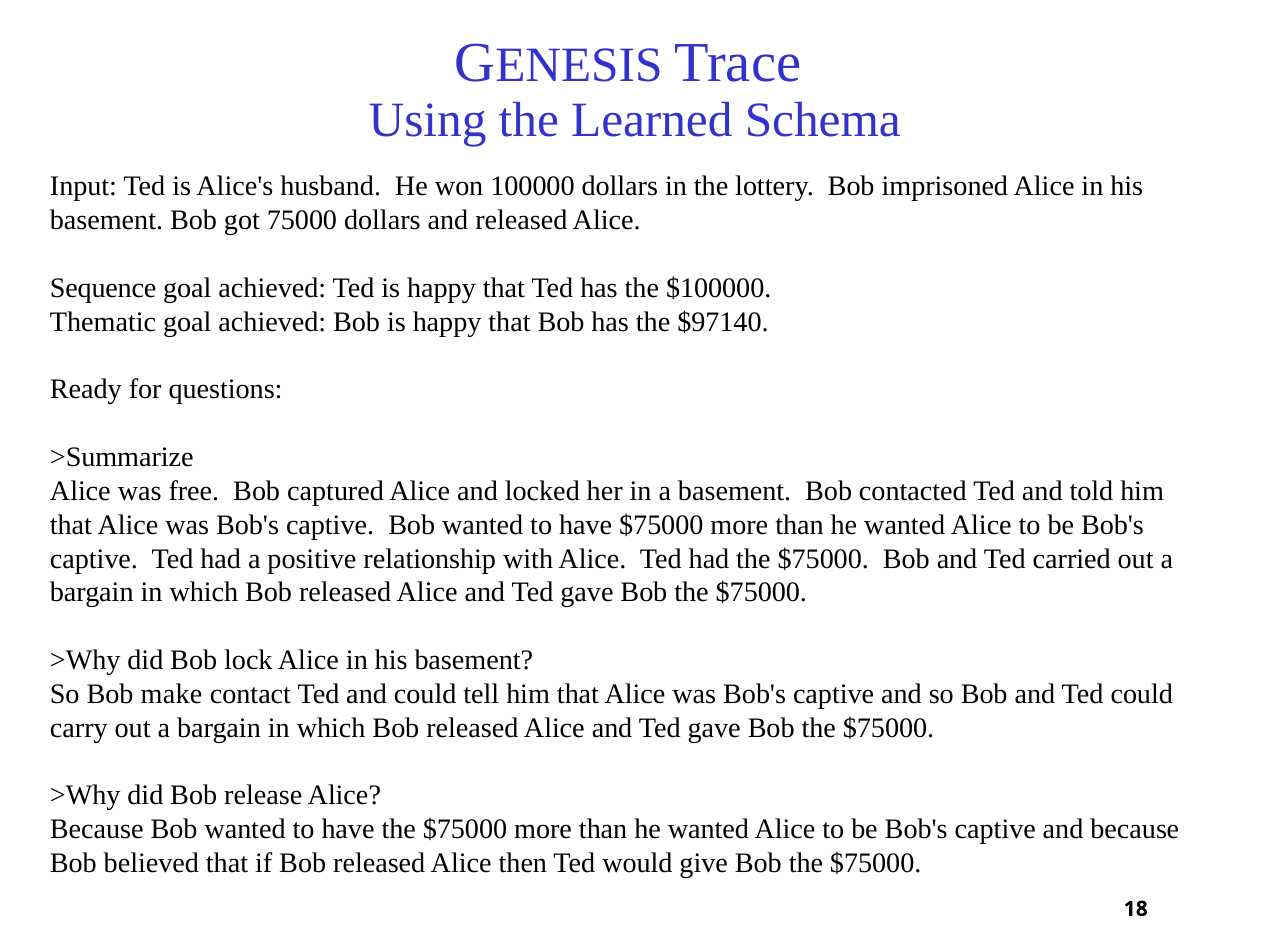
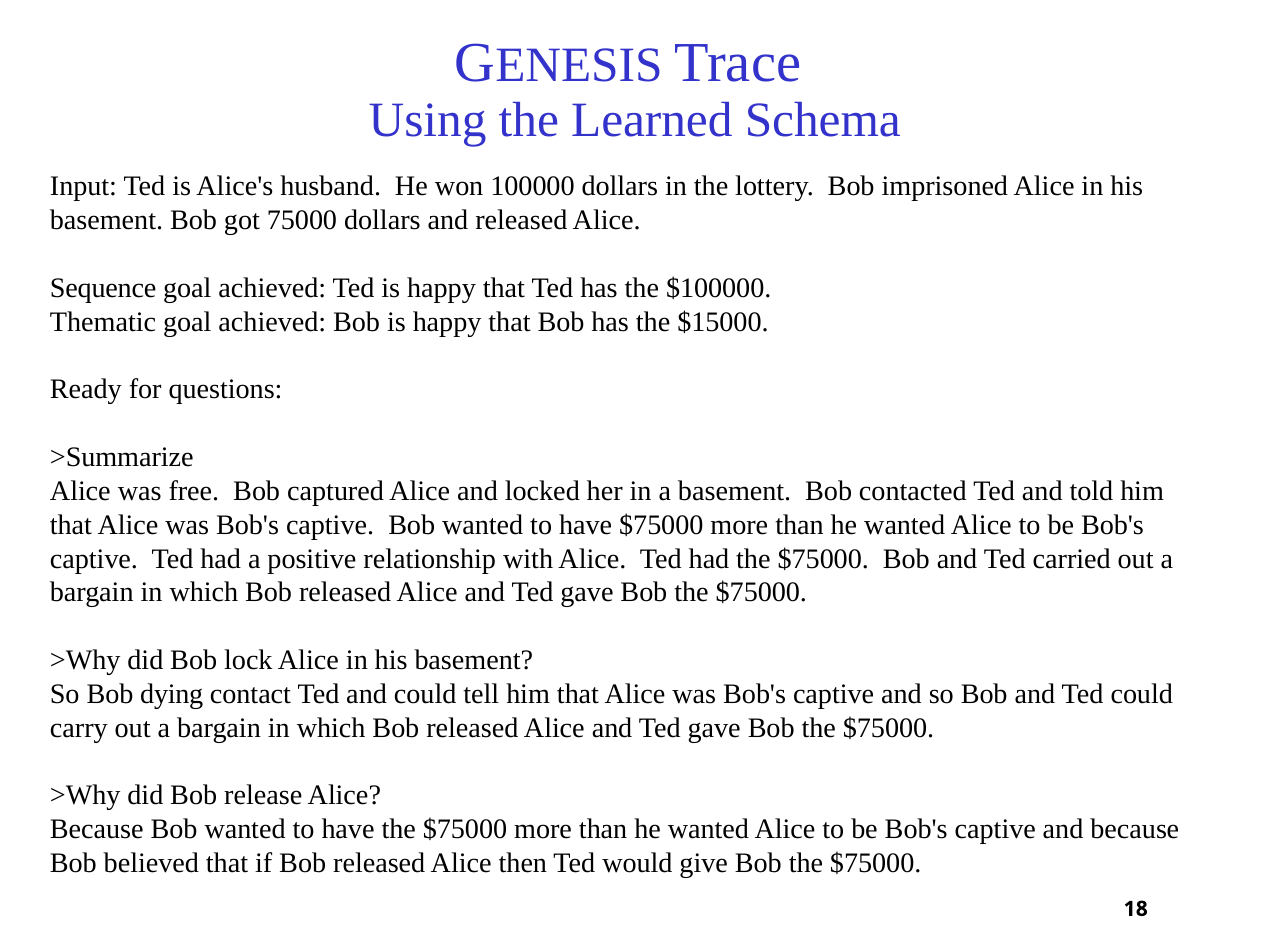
$97140: $97140 -> $15000
make: make -> dying
